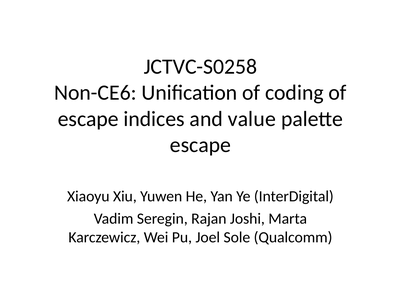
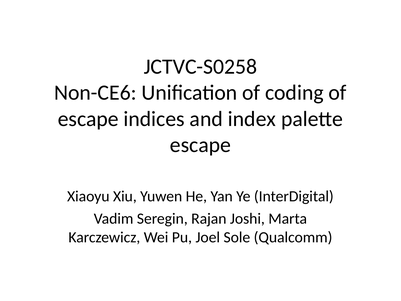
value: value -> index
